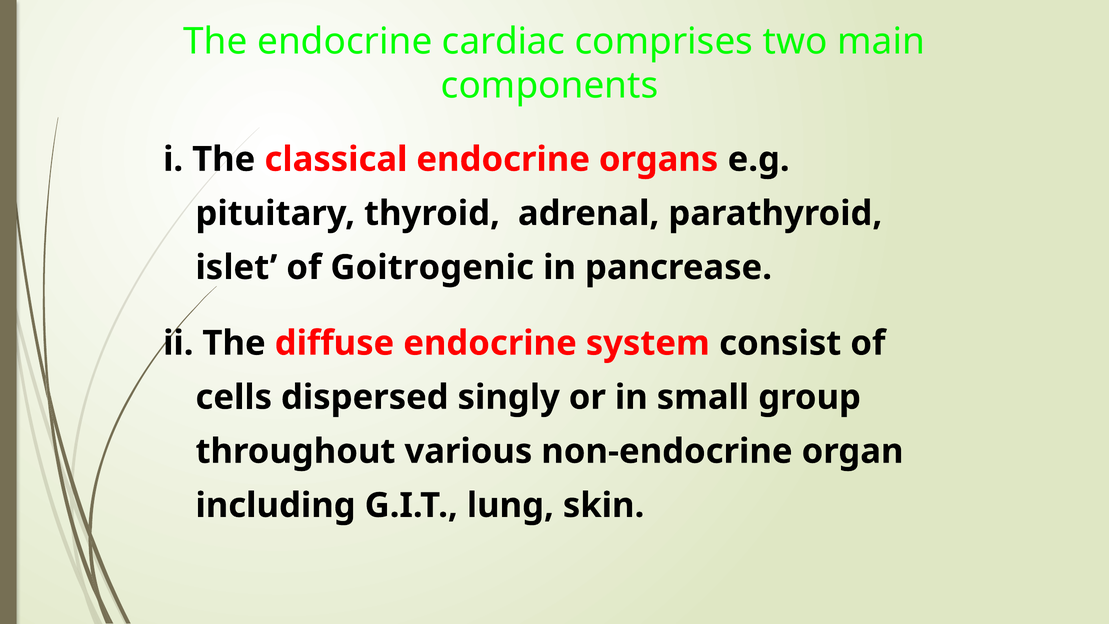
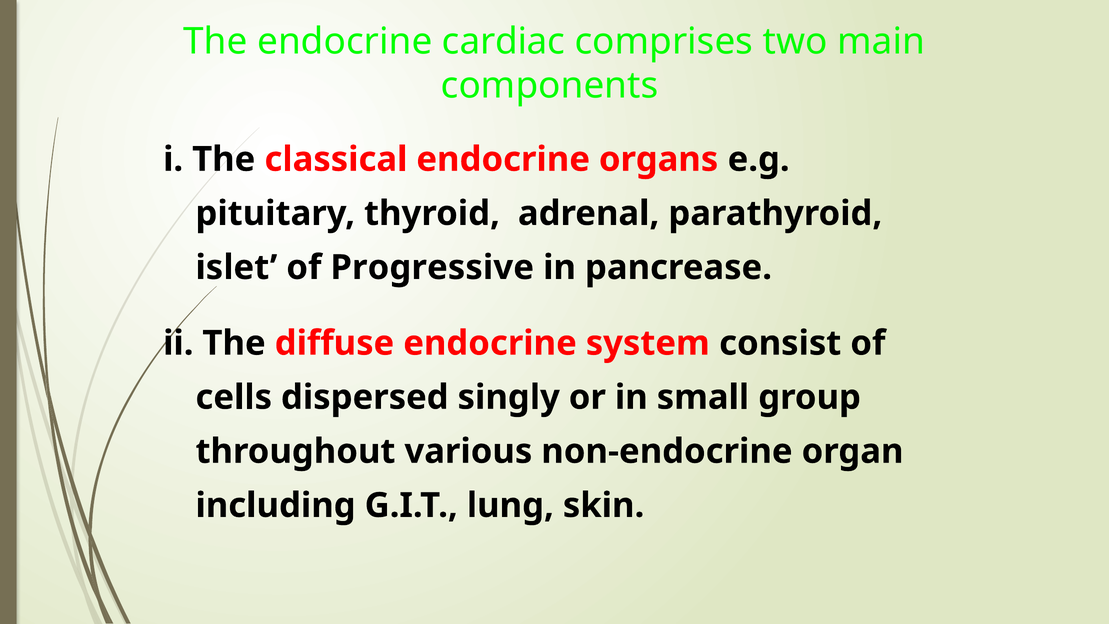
Goitrogenic: Goitrogenic -> Progressive
